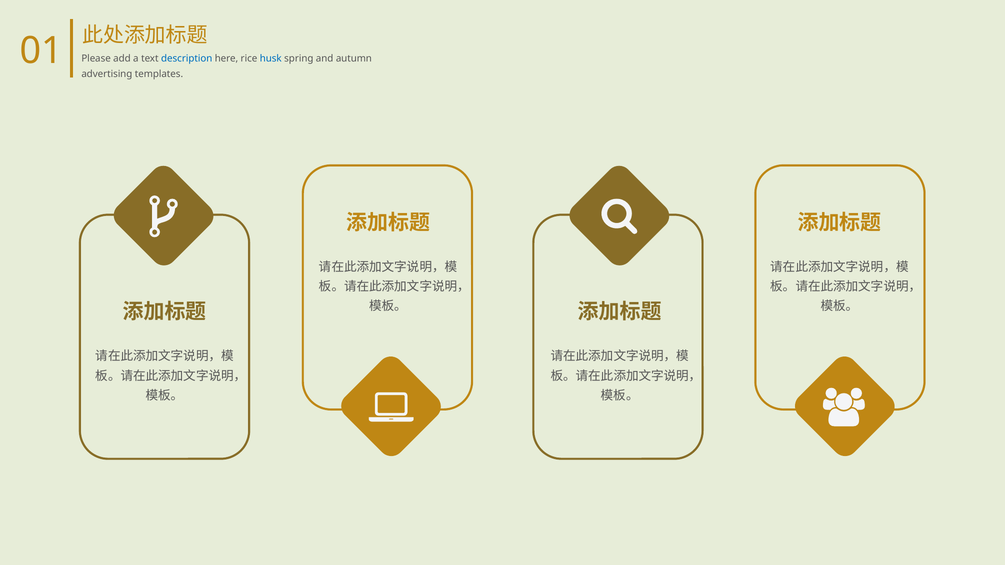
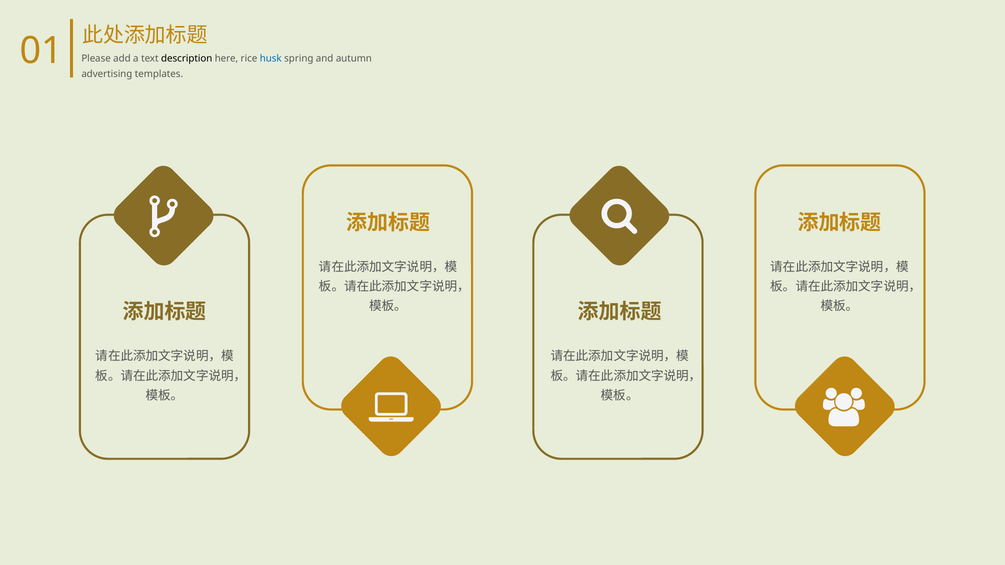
description colour: blue -> black
